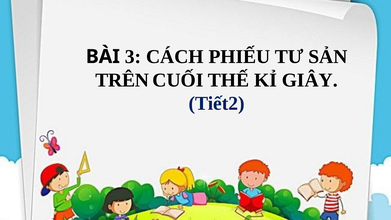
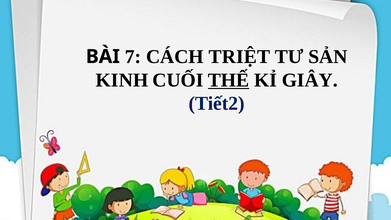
3: 3 -> 7
PHIẾU: PHIẾU -> TRIỆT
TRÊN: TRÊN -> KINH
THẾ underline: none -> present
